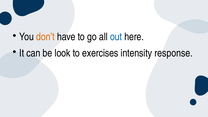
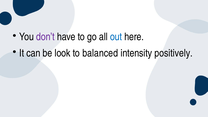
don’t colour: orange -> purple
exercises: exercises -> balanced
response: response -> positively
